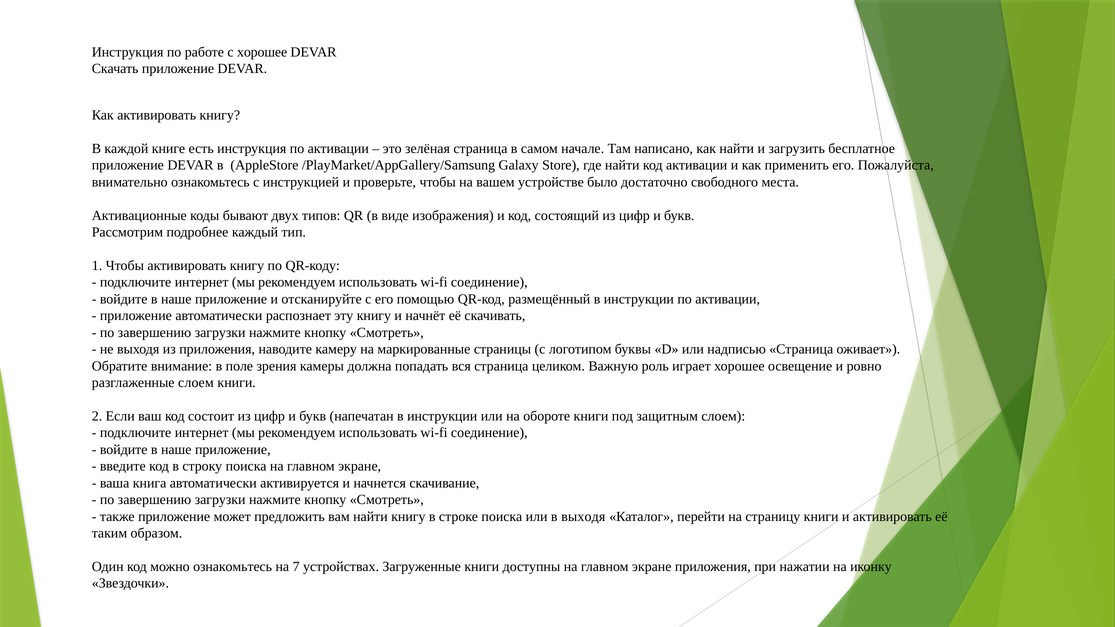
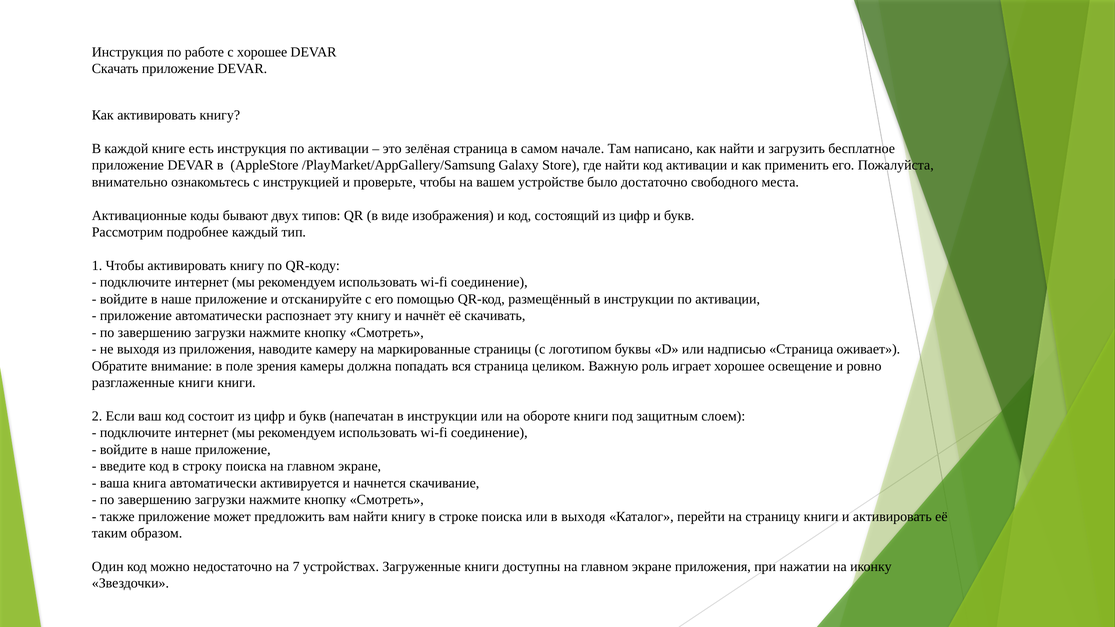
разглаженные слоем: слоем -> книги
можно ознакомьтесь: ознакомьтесь -> недостаточно
